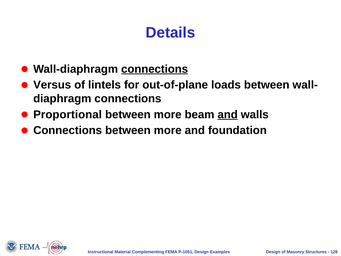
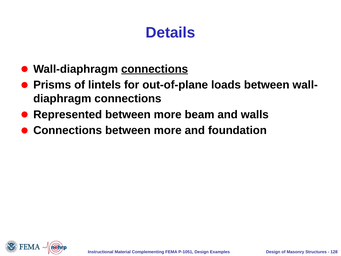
Versus: Versus -> Prisms
Proportional: Proportional -> Represented
and at (228, 114) underline: present -> none
